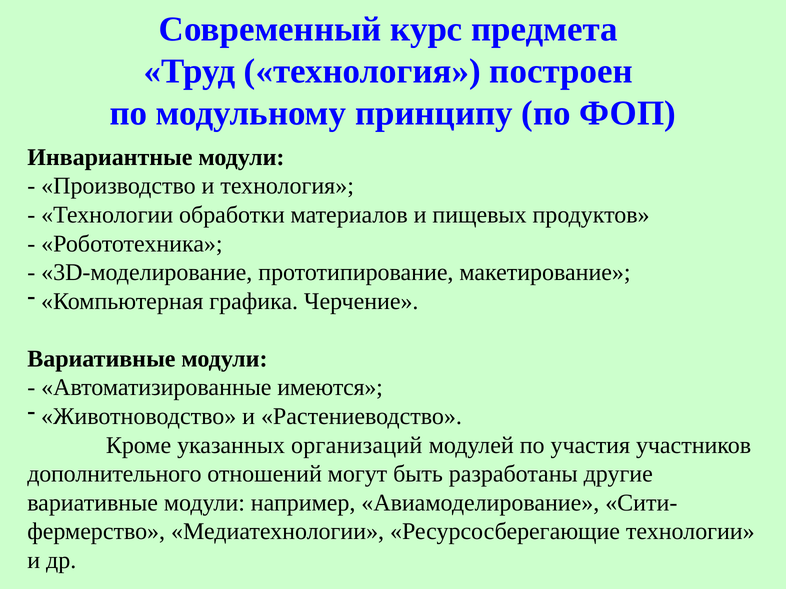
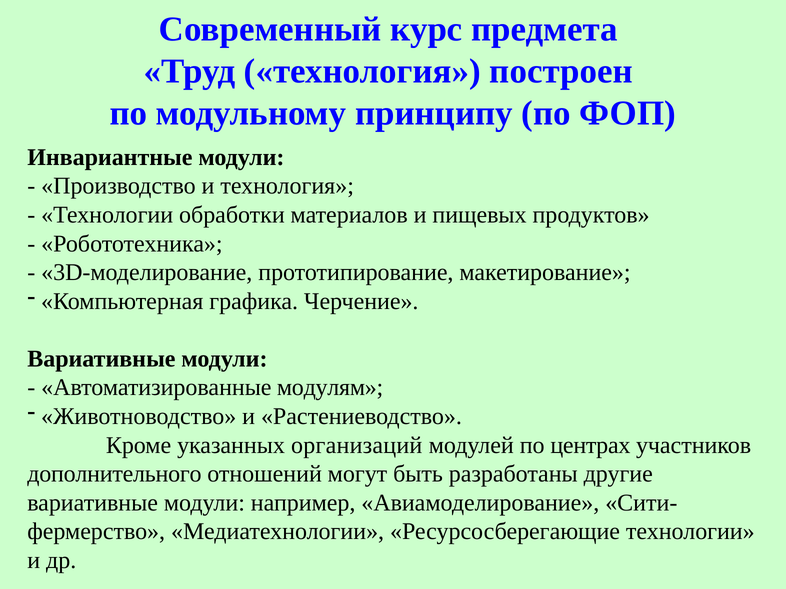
имеются: имеются -> модулям
участия: участия -> центрах
